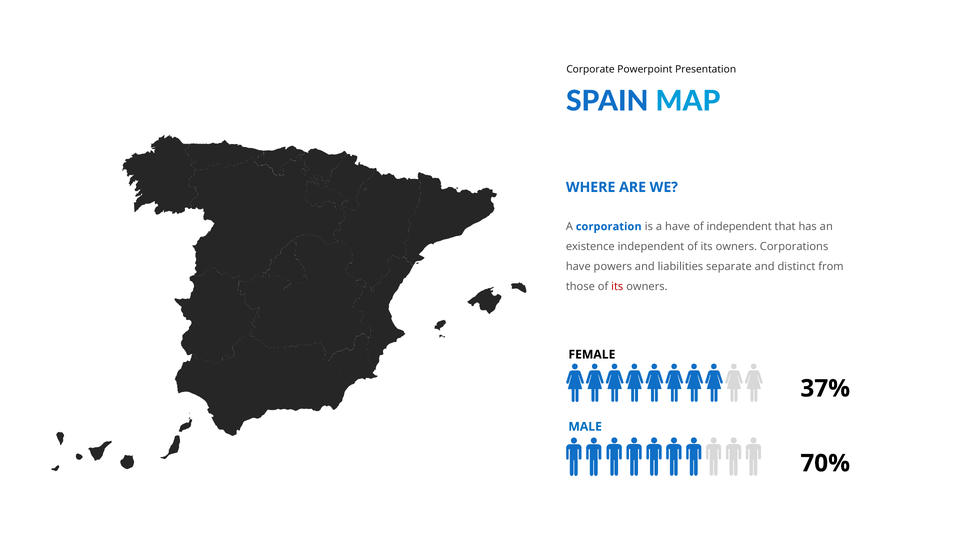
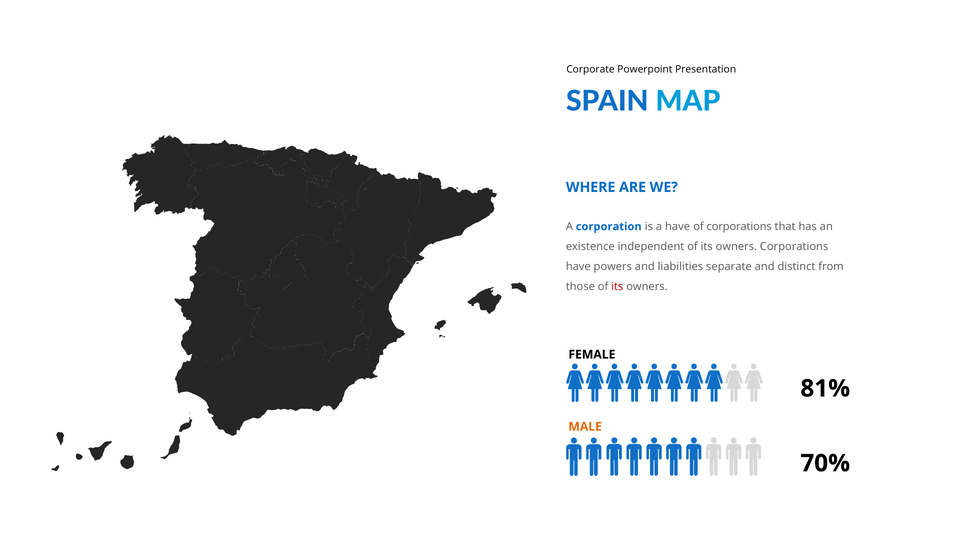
of independent: independent -> corporations
37%: 37% -> 81%
MALE colour: blue -> orange
